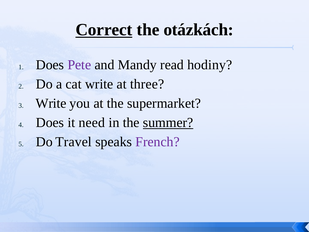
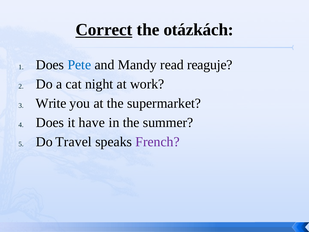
Pete colour: purple -> blue
hodiny: hodiny -> reaguje
cat write: write -> night
three: three -> work
need: need -> have
summer underline: present -> none
